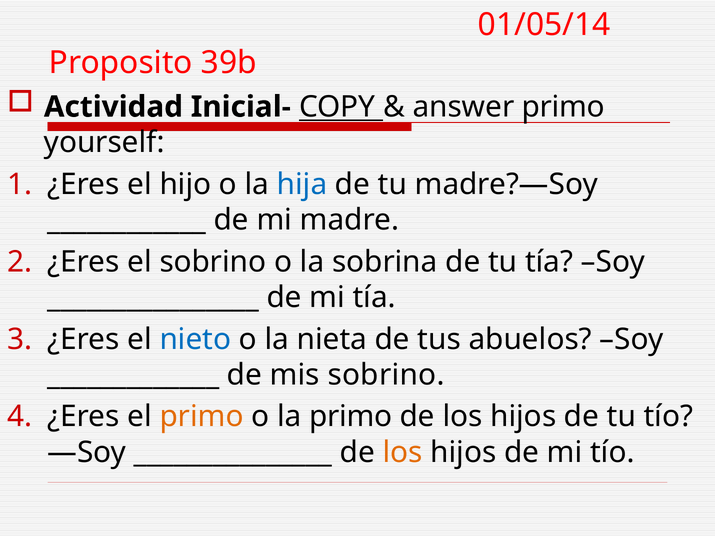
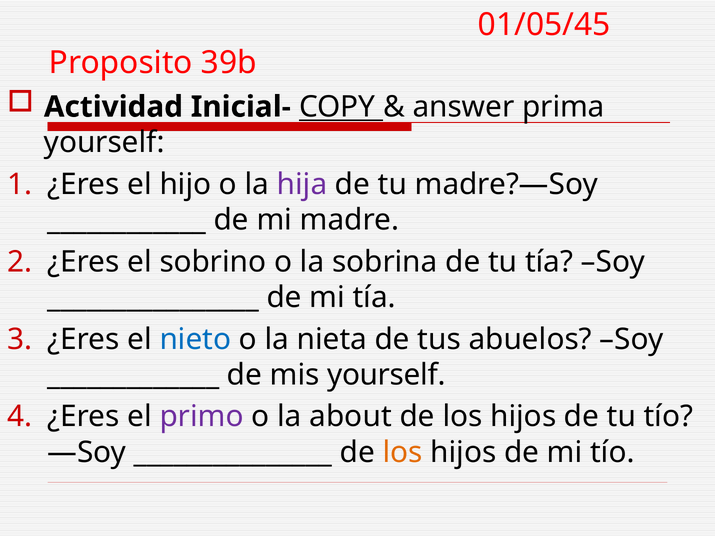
01/05/14: 01/05/14 -> 01/05/45
answer primo: primo -> prima
hija colour: blue -> purple
mis sobrino: sobrino -> yourself
primo at (202, 417) colour: orange -> purple
la primo: primo -> about
